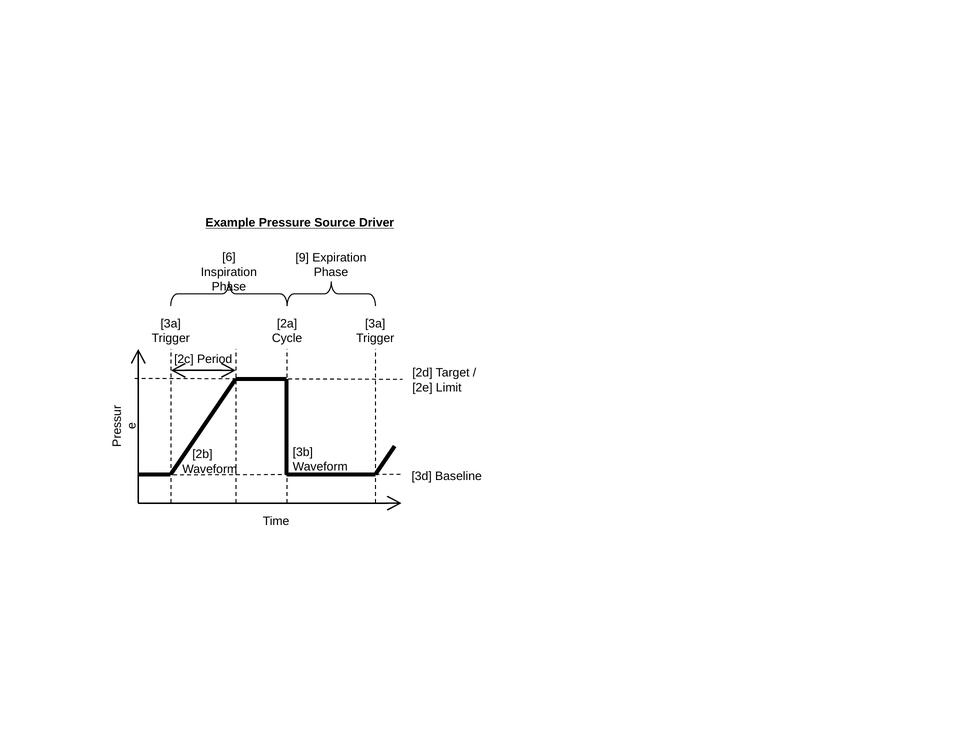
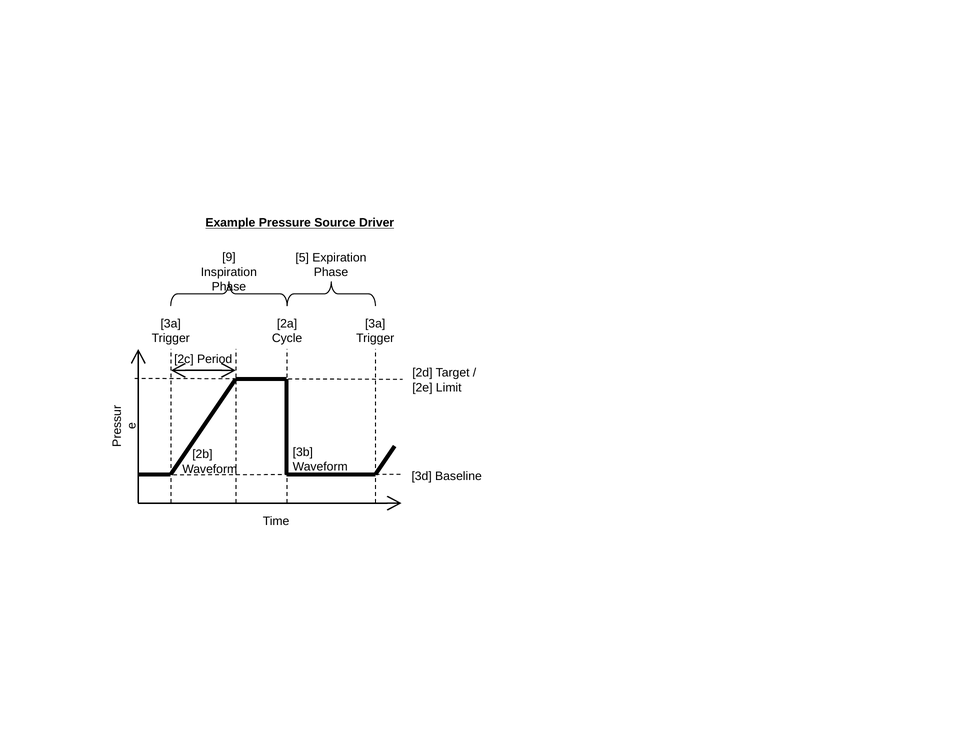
6: 6 -> 9
9: 9 -> 5
